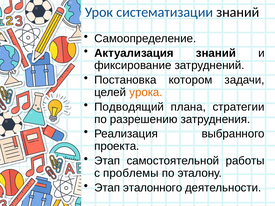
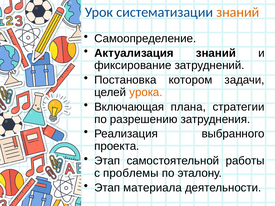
знаний at (238, 12) colour: black -> orange
Подводящий: Подводящий -> Включающая
эталонного: эталонного -> материала
